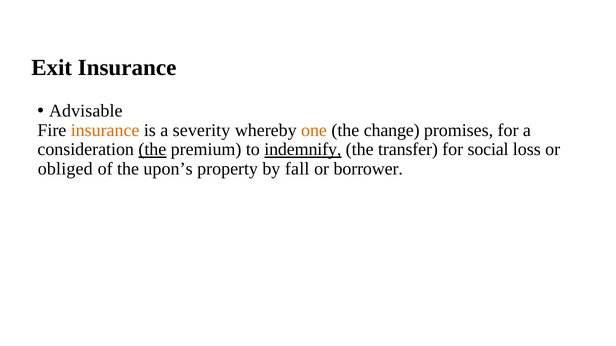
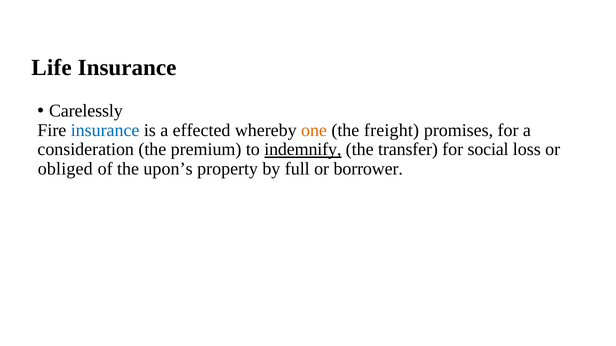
Exit: Exit -> Life
Advisable: Advisable -> Carelessly
insurance at (105, 130) colour: orange -> blue
severity: severity -> effected
change: change -> freight
the at (152, 150) underline: present -> none
fall: fall -> full
